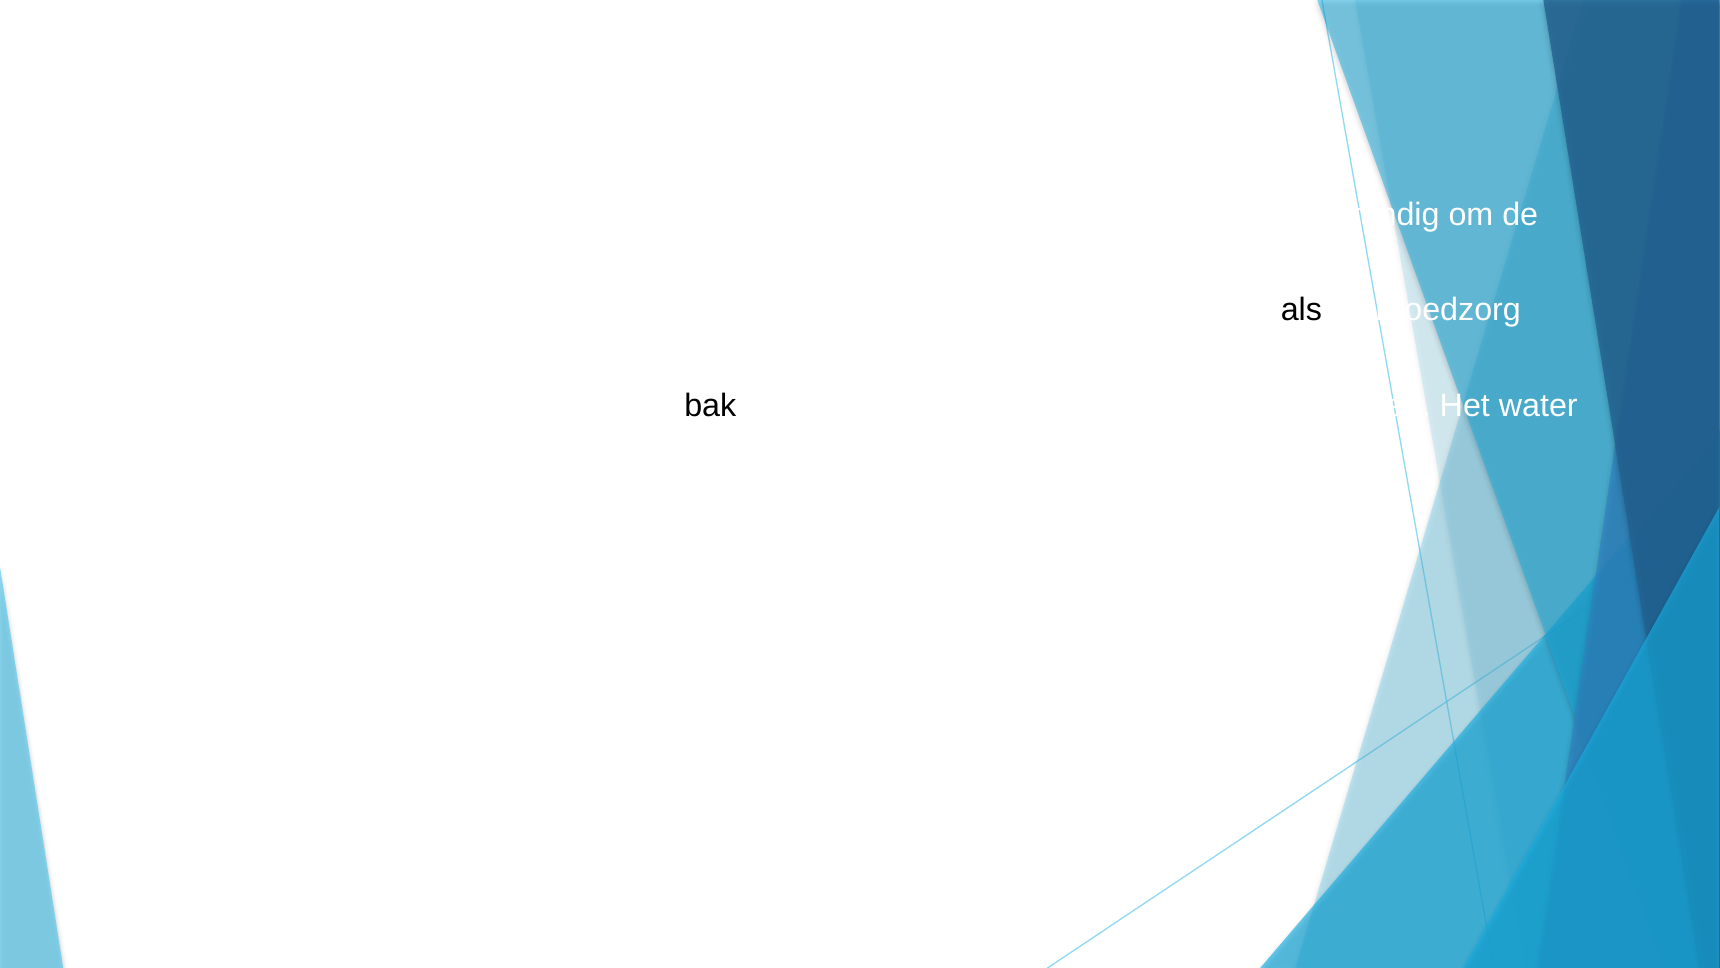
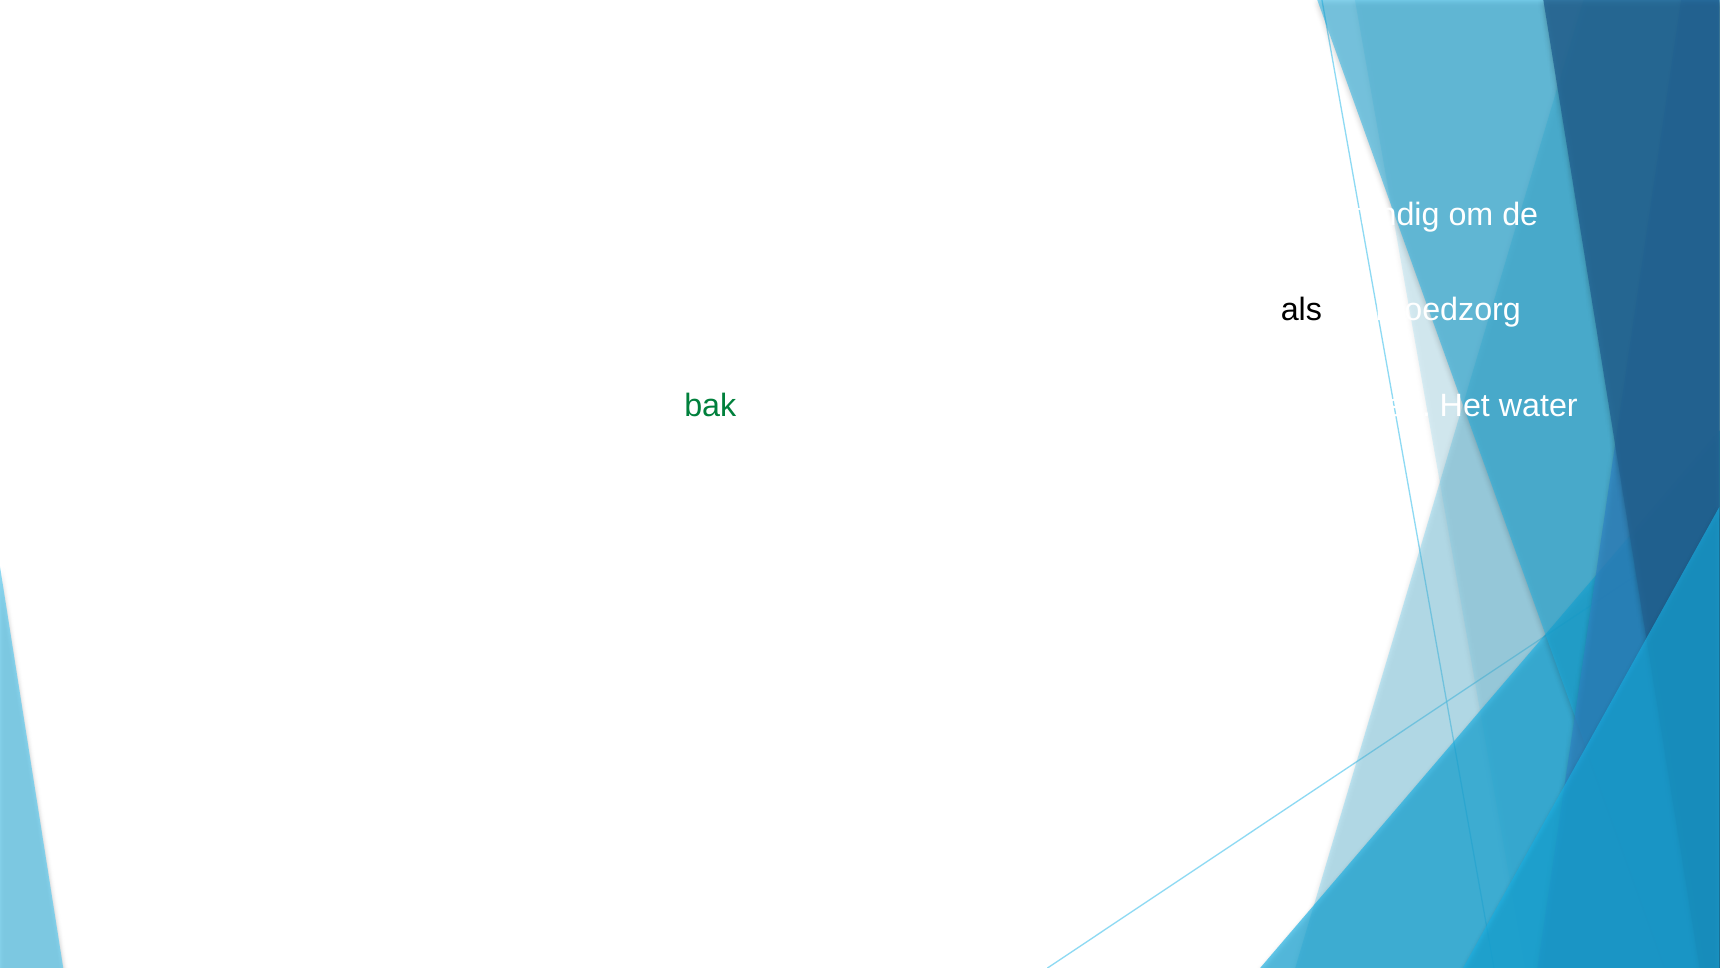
bak at (710, 406) colour: black -> green
